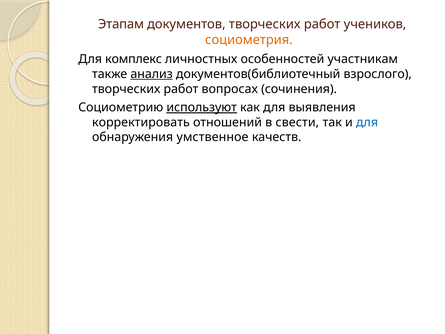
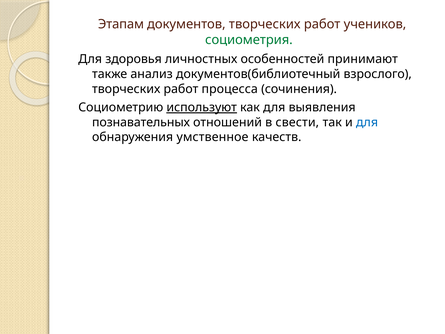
социометрия colour: orange -> green
комплекс: комплекс -> здоровья
участникам: участникам -> принимают
анализ underline: present -> none
вопросах: вопросах -> процесса
корректировать: корректировать -> познавательных
